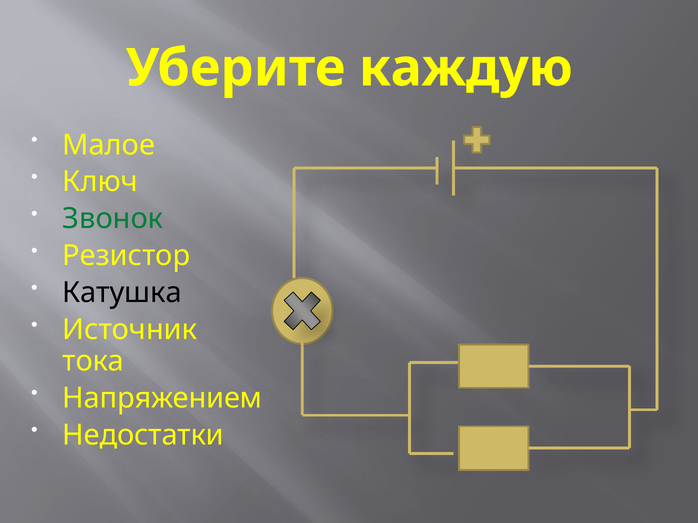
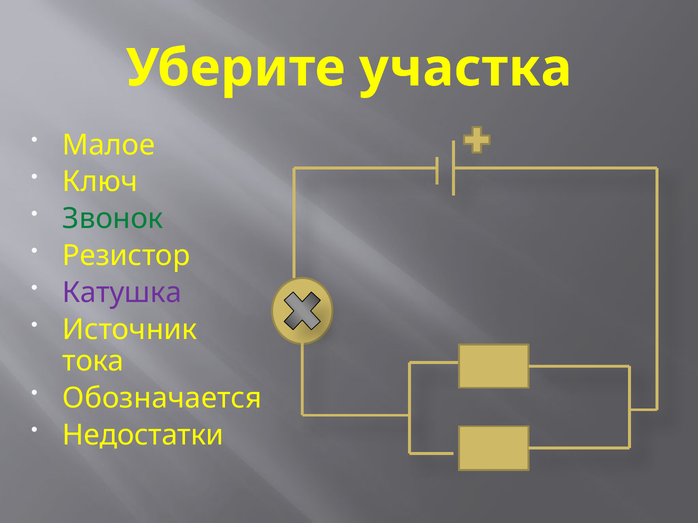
каждую: каждую -> участка
Катушка colour: black -> purple
Напряжением: Напряжением -> Обозначается
